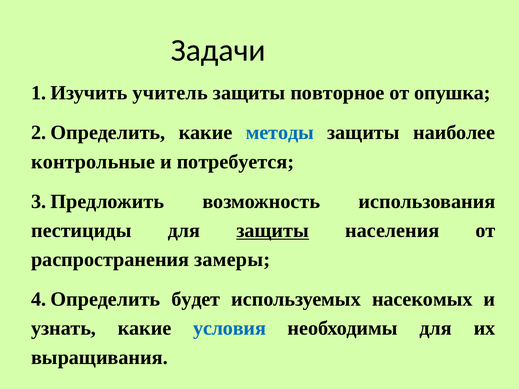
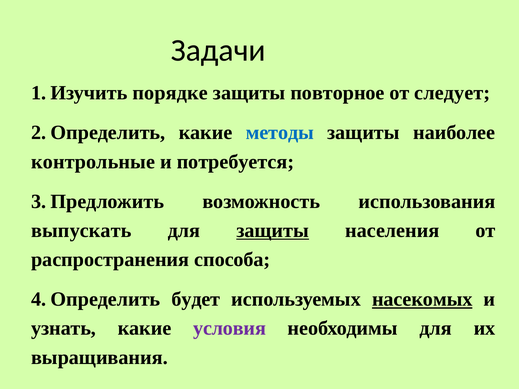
учитель: учитель -> порядке
опушка: опушка -> следует
пестициды: пестициды -> выпускать
замеры: замеры -> способа
насекомых underline: none -> present
условия colour: blue -> purple
